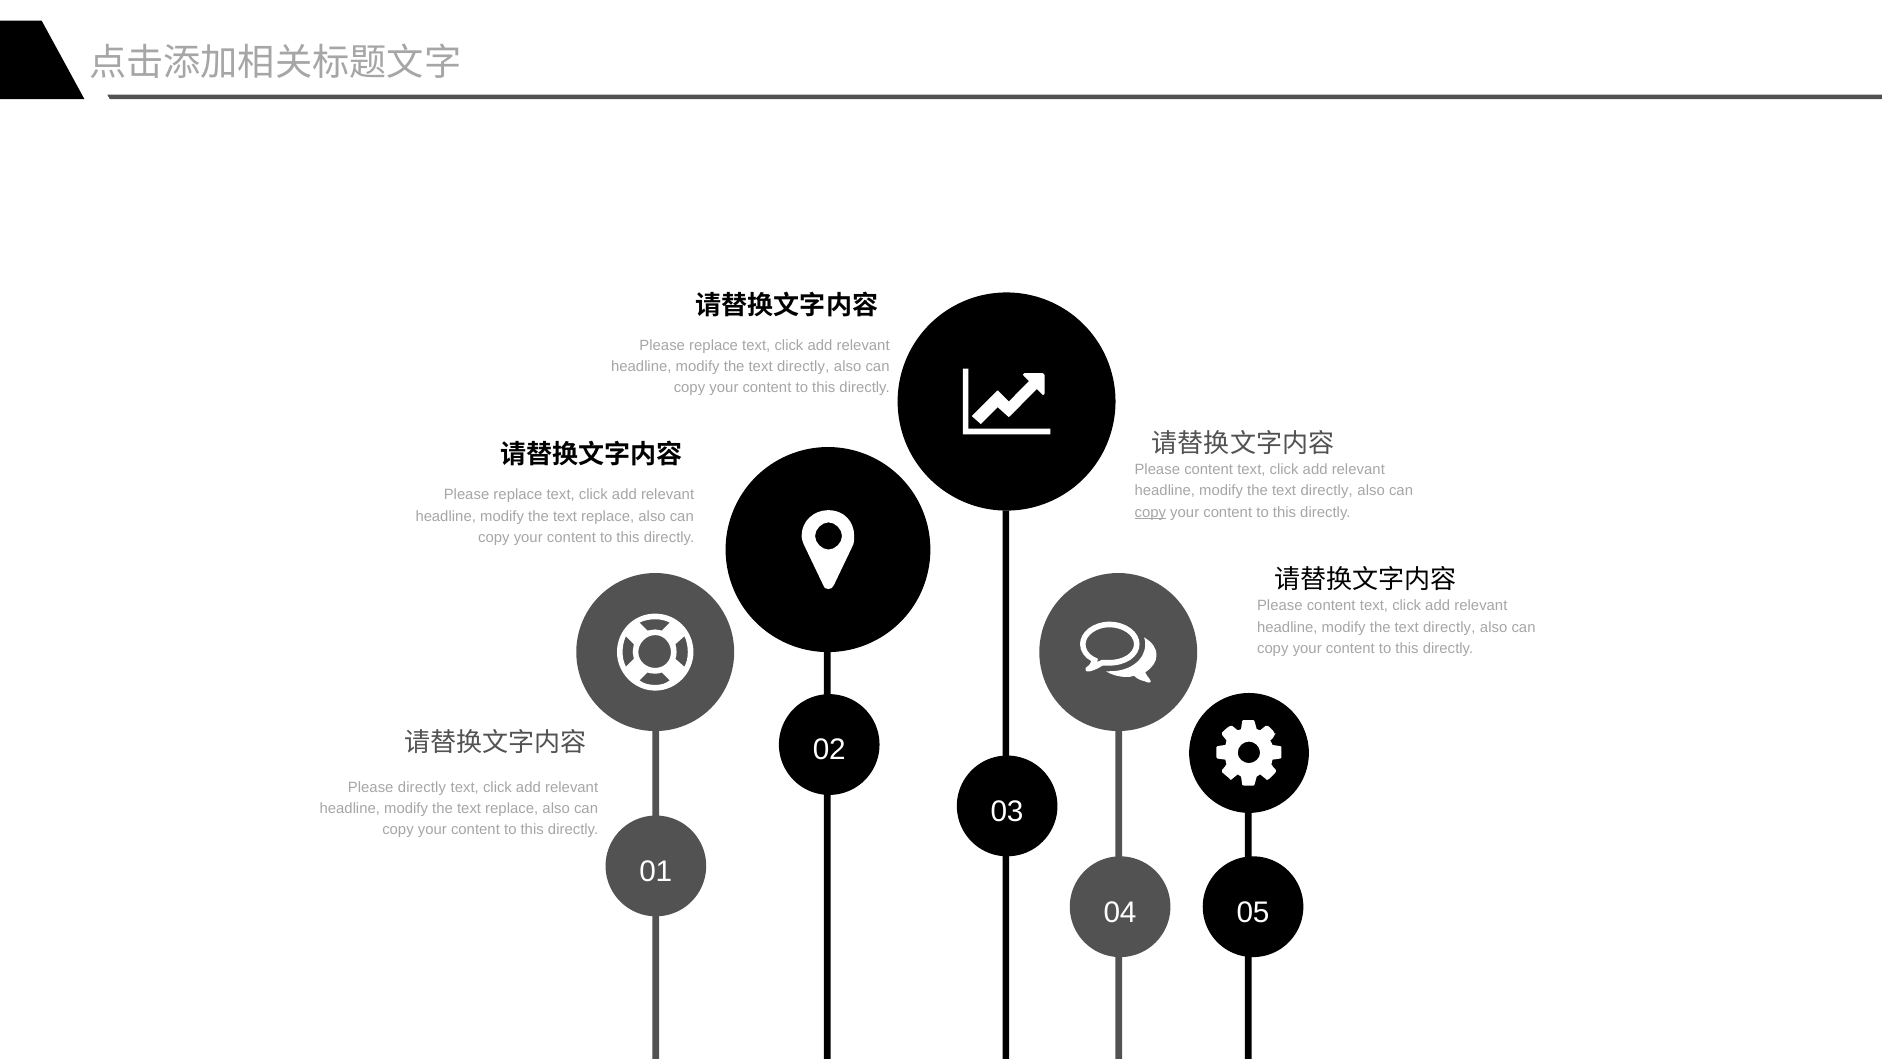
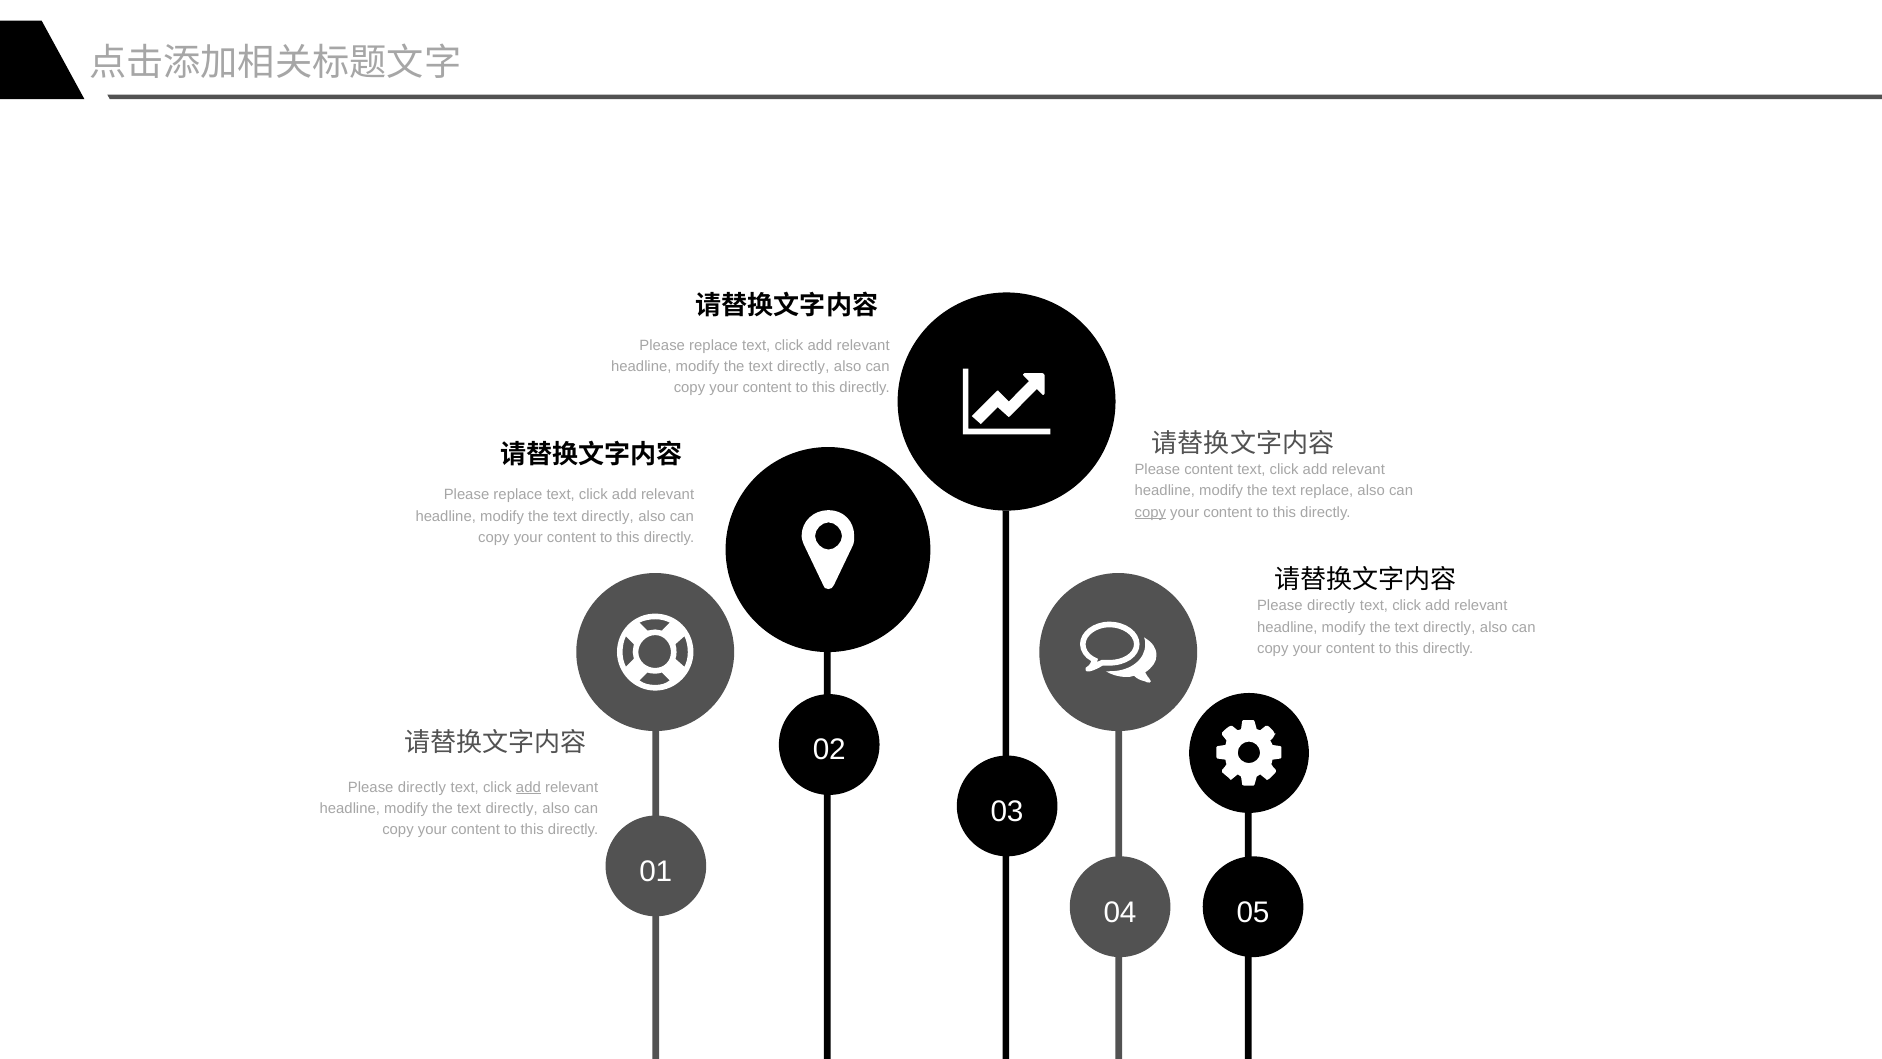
directly at (1327, 491): directly -> replace
replace at (608, 516): replace -> directly
content at (1331, 606): content -> directly
add at (528, 787) underline: none -> present
replace at (512, 808): replace -> directly
